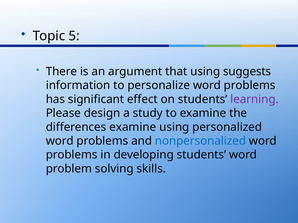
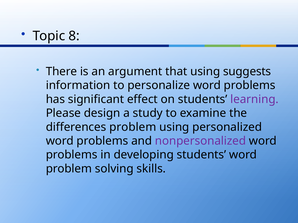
5: 5 -> 8
differences examine: examine -> problem
nonpersonalized colour: blue -> purple
